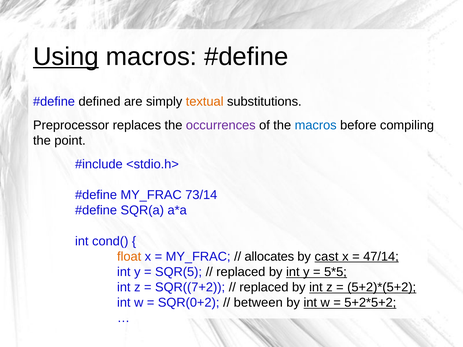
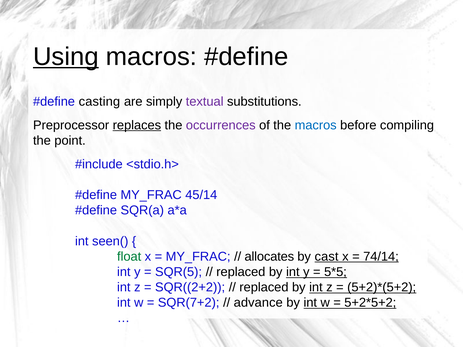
defined: defined -> casting
textual colour: orange -> purple
replaces underline: none -> present
73/14: 73/14 -> 45/14
cond(: cond( -> seen(
float colour: orange -> green
47/14: 47/14 -> 74/14
SQR((7+2: SQR((7+2 -> SQR((2+2
SQR(0+2: SQR(0+2 -> SQR(7+2
between: between -> advance
